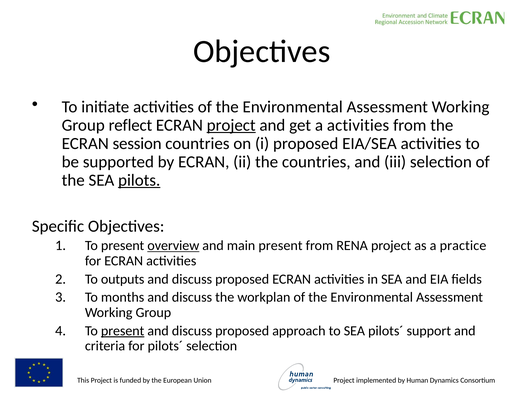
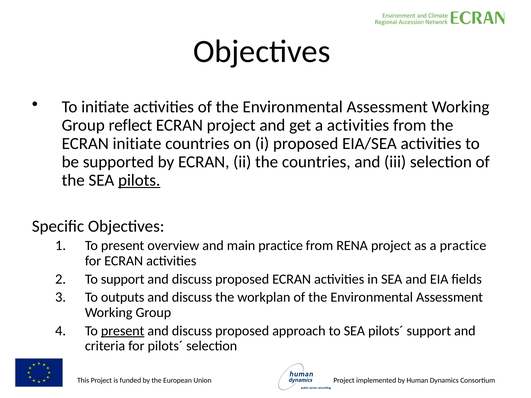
project at (231, 125) underline: present -> none
ECRAN session: session -> initiate
overview underline: present -> none
main present: present -> practice
To outputs: outputs -> support
months: months -> outputs
